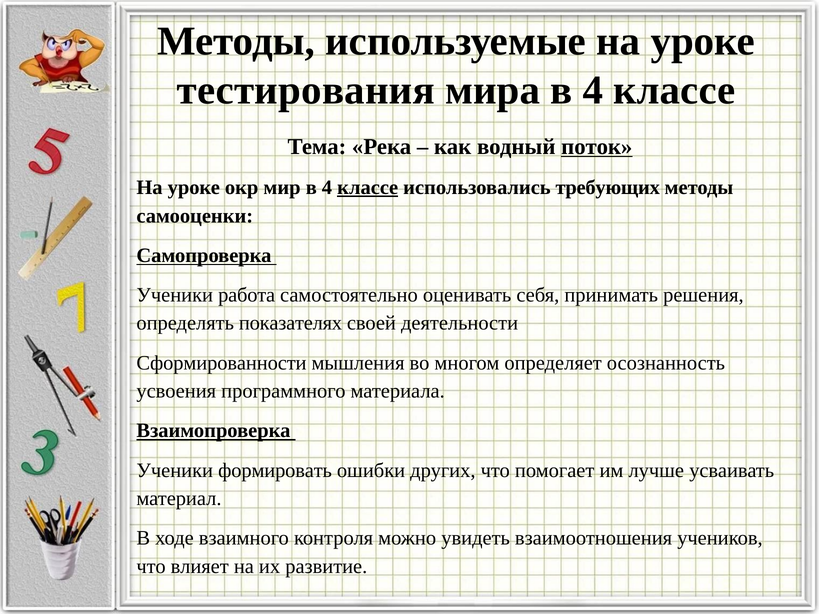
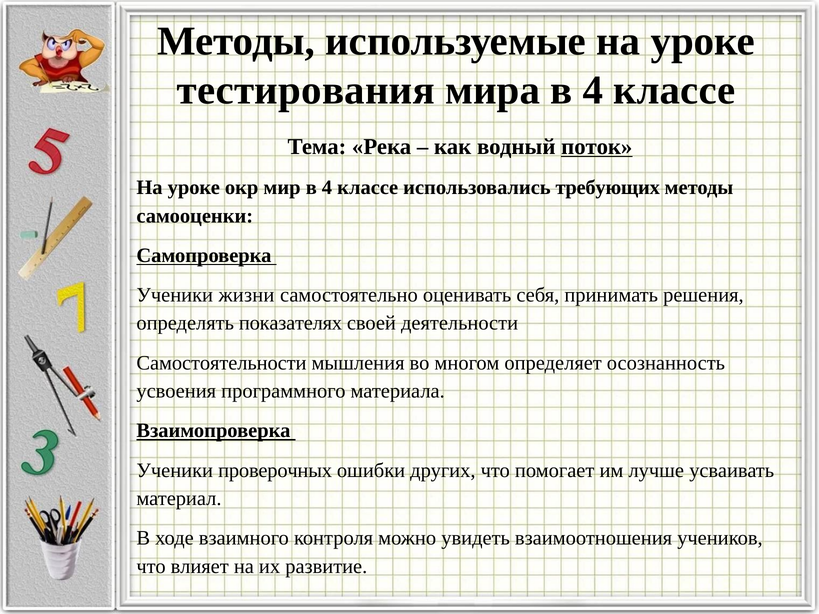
классе at (368, 188) underline: present -> none
работа: работа -> жизни
Сформированности: Сформированности -> Самостоятельности
формировать: формировать -> проверочных
